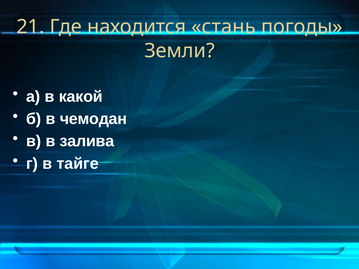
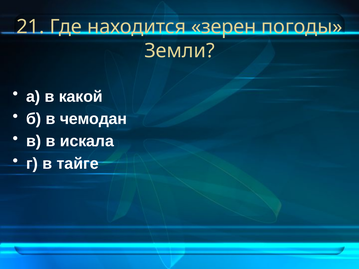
стань: стань -> зерен
залива: залива -> искала
